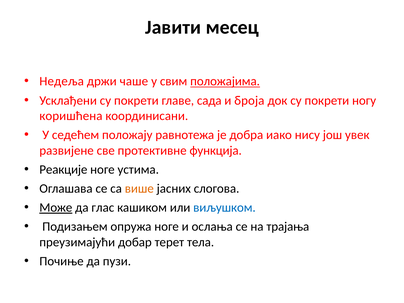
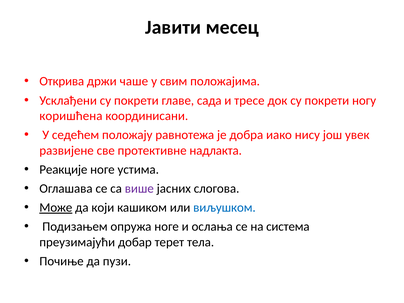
Недеља: Недеља -> Открива
положајима underline: present -> none
броја: броја -> тресе
функција: функција -> надлакта
више colour: orange -> purple
глас: глас -> који
трајања: трајања -> система
